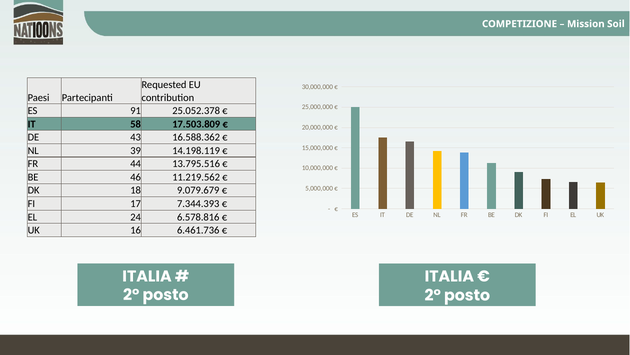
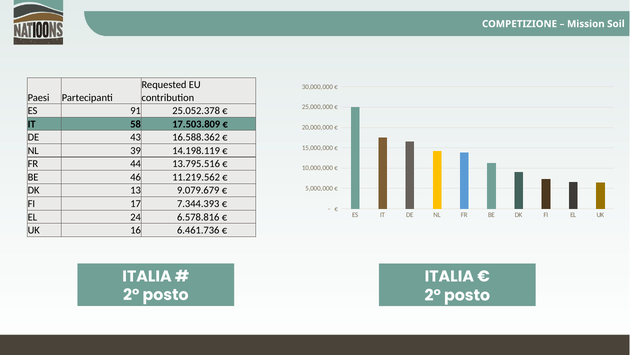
18: 18 -> 13
